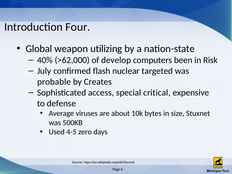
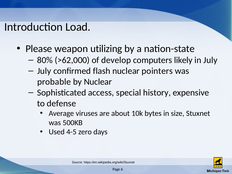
Four: Four -> Load
Global: Global -> Please
40%: 40% -> 80%
been: been -> likely
in Risk: Risk -> July
targeted: targeted -> pointers
by Creates: Creates -> Nuclear
critical: critical -> history
